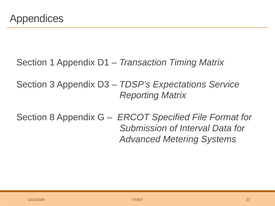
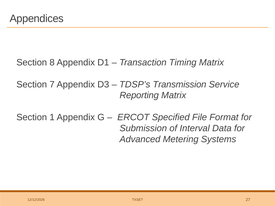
1: 1 -> 8
3: 3 -> 7
Expectations: Expectations -> Transmission
8: 8 -> 1
